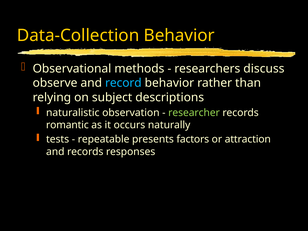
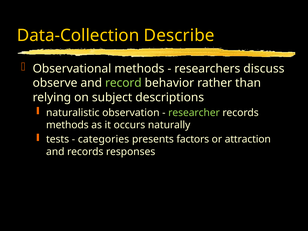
Data-Collection Behavior: Behavior -> Describe
record colour: light blue -> light green
romantic at (67, 125): romantic -> methods
repeatable: repeatable -> categories
